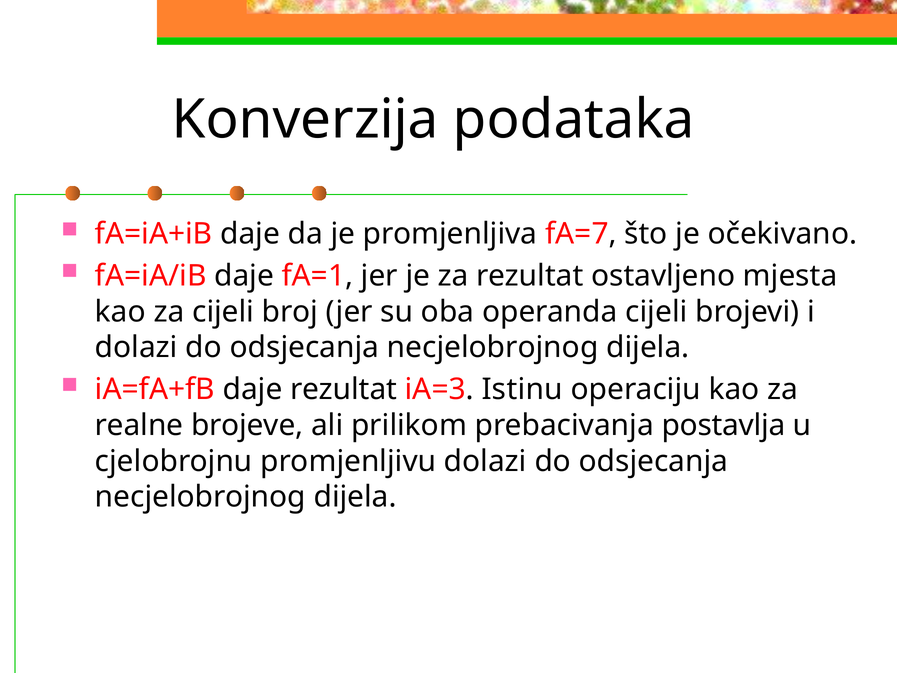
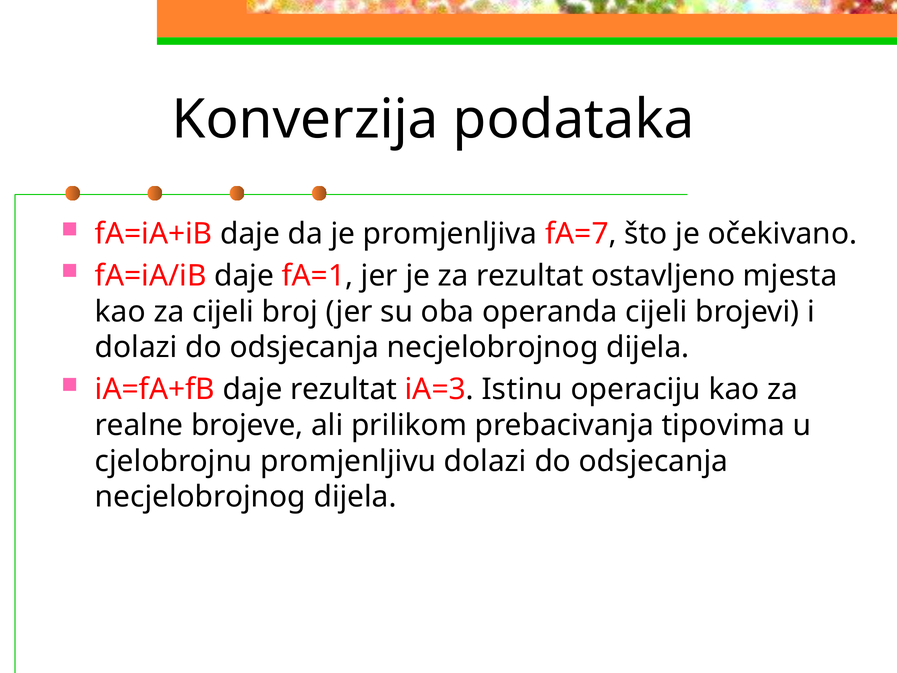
postavlja: postavlja -> tipovima
